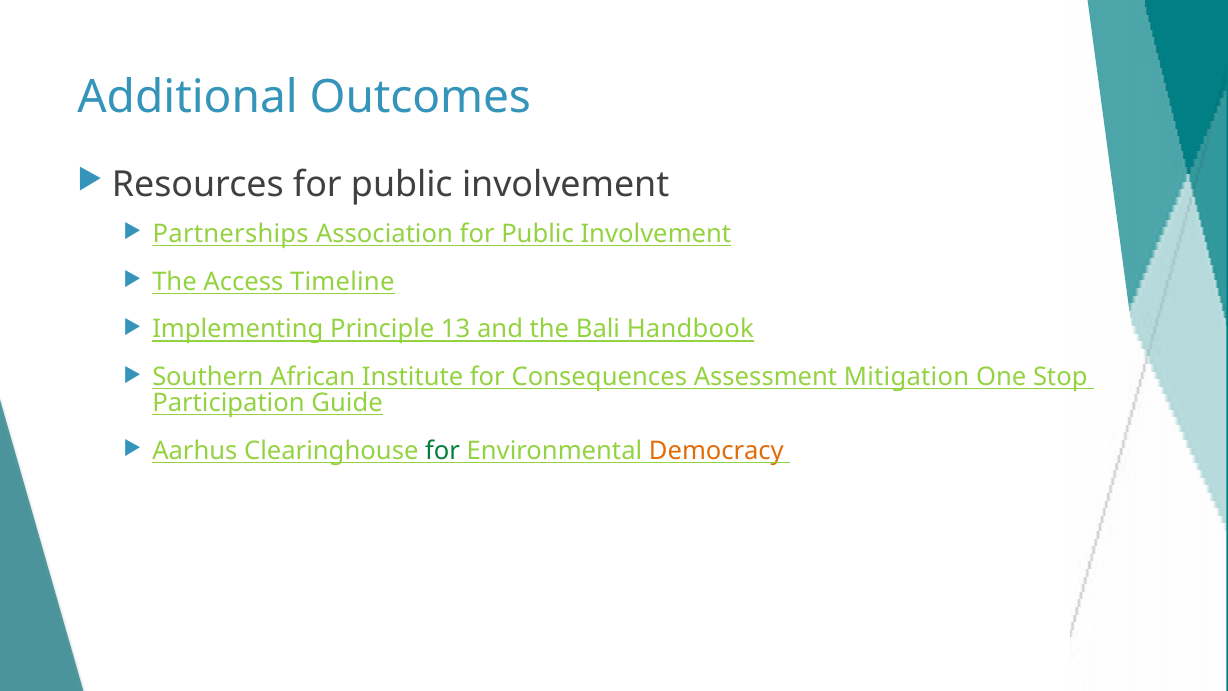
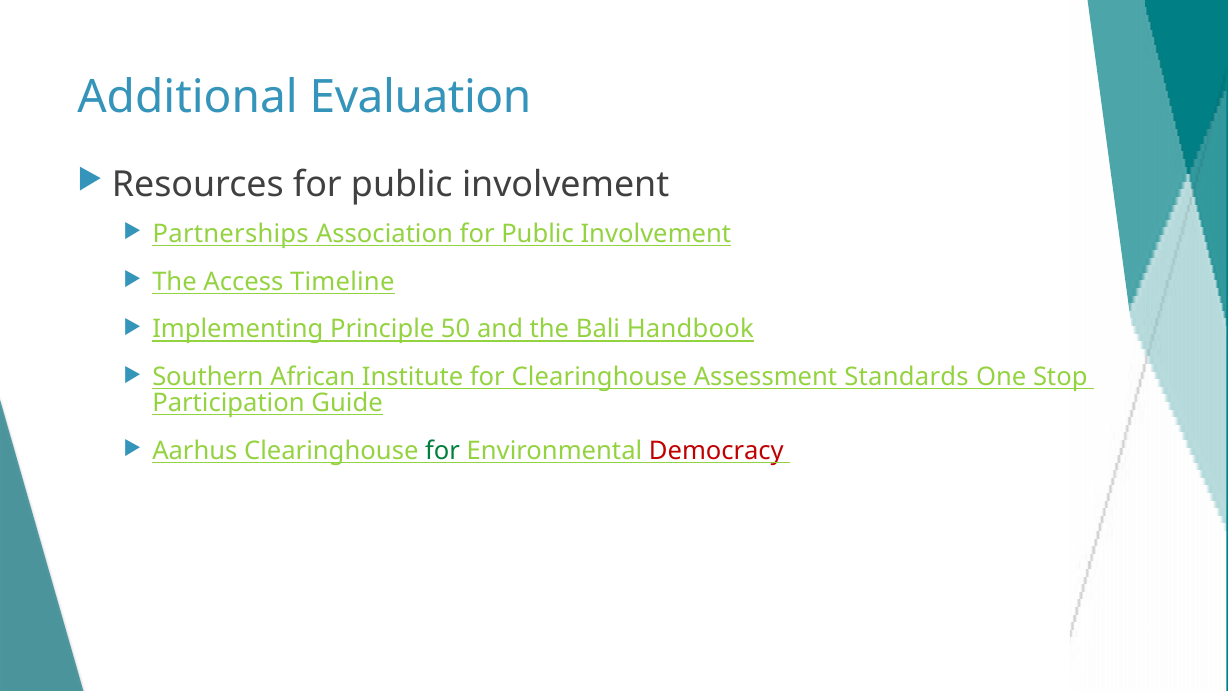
Outcomes: Outcomes -> Evaluation
13: 13 -> 50
for Consequences: Consequences -> Clearinghouse
Mitigation: Mitigation -> Standards
Democracy colour: orange -> red
